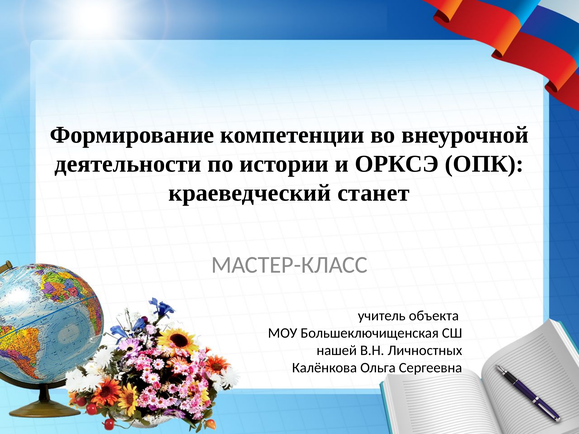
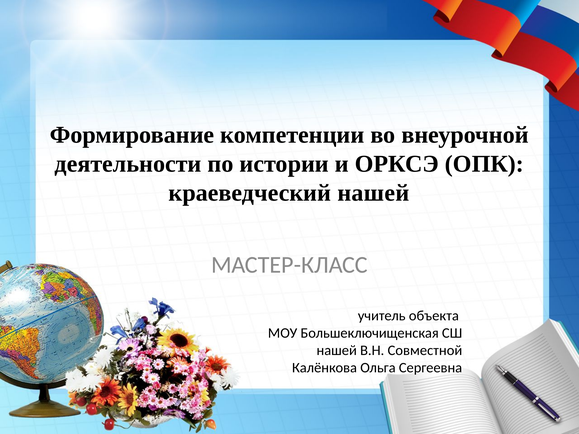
краеведческий станет: станет -> нашей
Личностных: Личностных -> Совместной
